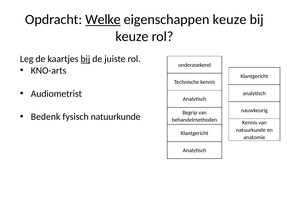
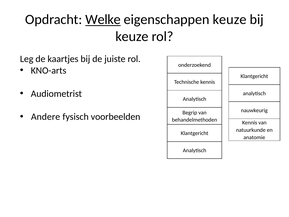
bij at (85, 59) underline: present -> none
Bedenk: Bedenk -> Andere
fysisch natuurkunde: natuurkunde -> voorbeelden
